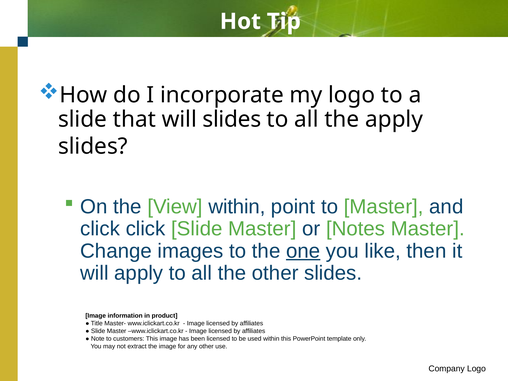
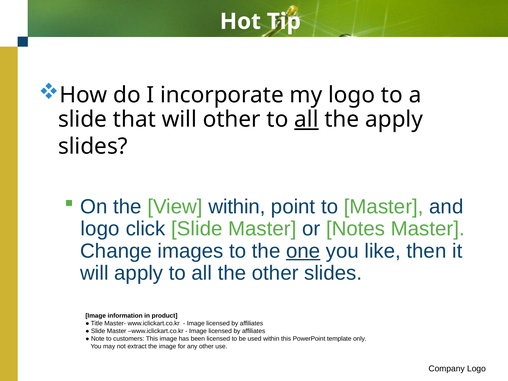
will slides: slides -> other
all at (306, 119) underline: none -> present
click at (100, 229): click -> logo
